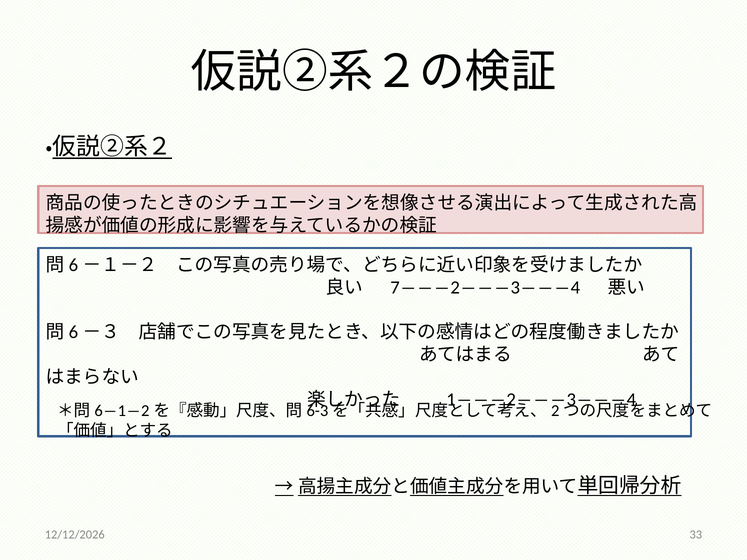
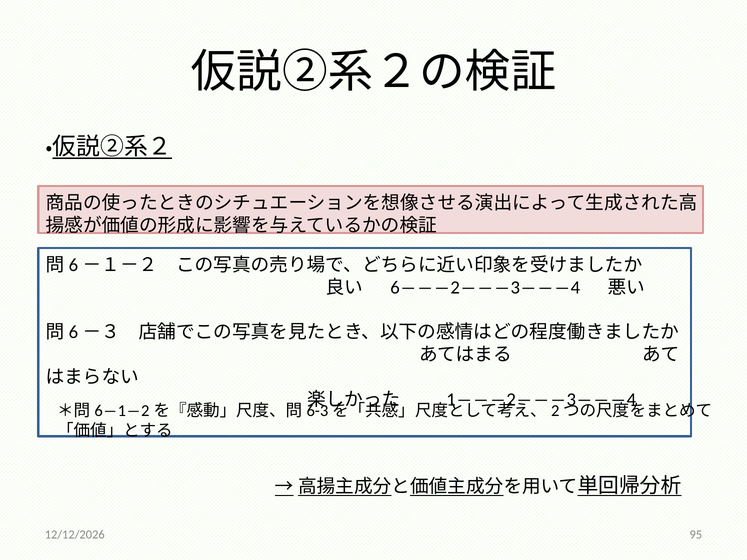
7―――2―――3―――4: 7―――2―――3―――4 -> 6―――2―――3―――4
33: 33 -> 95
